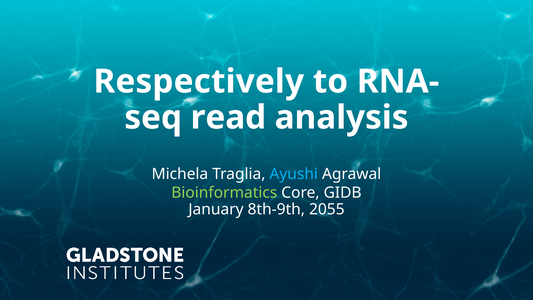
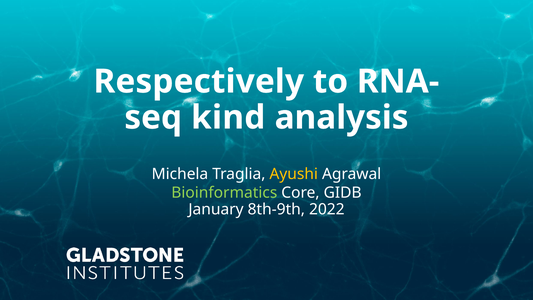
read: read -> kind
Ayushi colour: light blue -> yellow
2055: 2055 -> 2022
